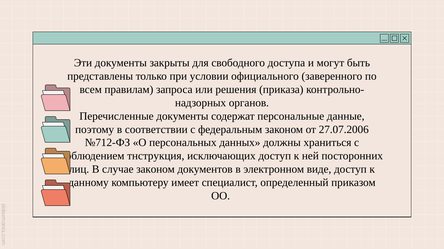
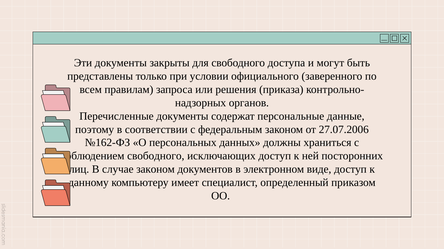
№712-ФЗ: №712-ФЗ -> №162-ФЗ
тнструкция at (156, 156): тнструкция -> свободного
